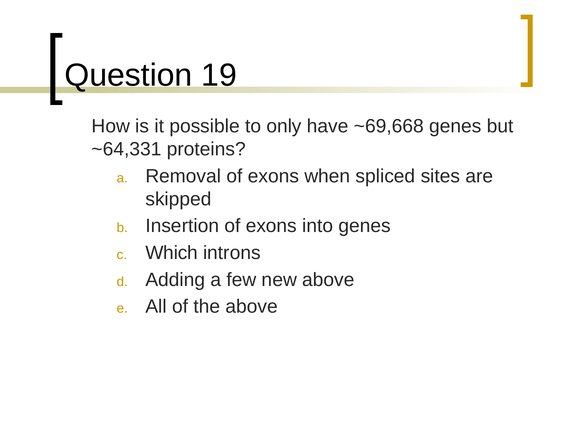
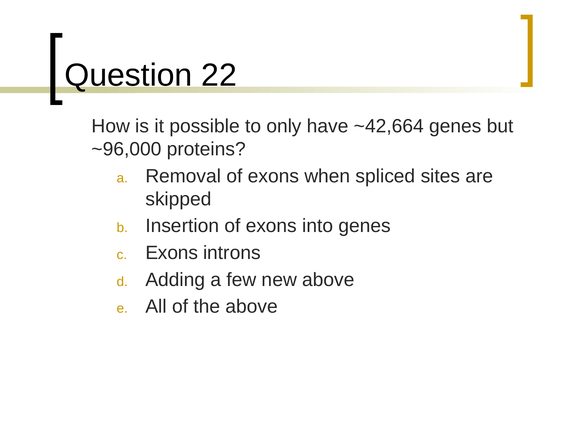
19: 19 -> 22
~69,668: ~69,668 -> ~42,664
~64,331: ~64,331 -> ~96,000
Which at (172, 253): Which -> Exons
